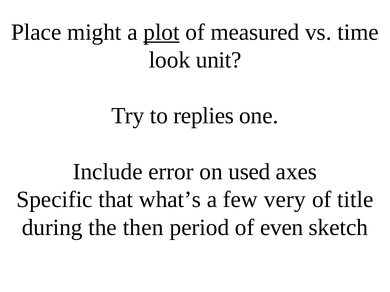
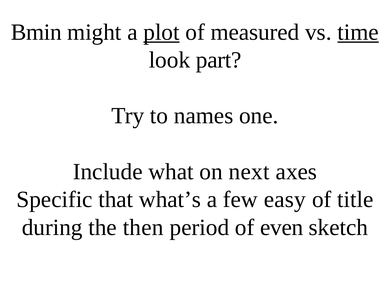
Place: Place -> Bmin
time underline: none -> present
unit: unit -> part
replies: replies -> names
error: error -> what
used: used -> next
very: very -> easy
